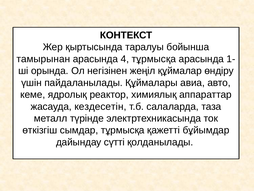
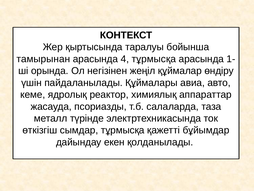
кездесетін: кездесетін -> псориазды
сүтті: сүтті -> екен
